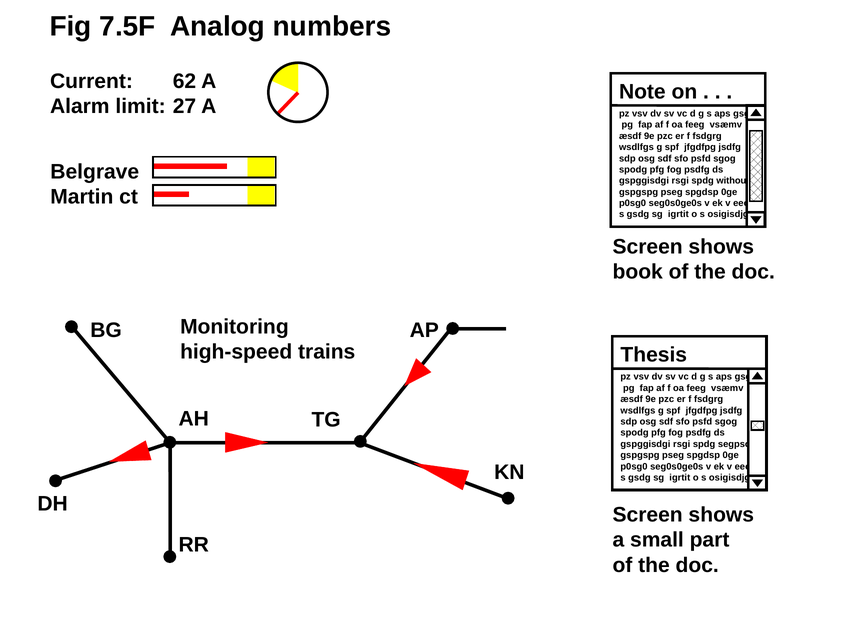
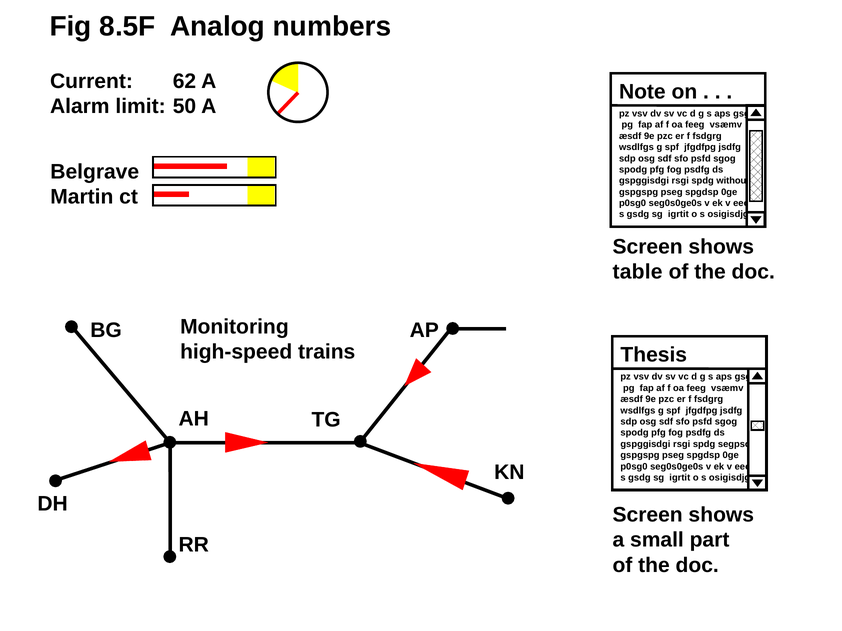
7.5F: 7.5F -> 8.5F
27: 27 -> 50
book: book -> table
